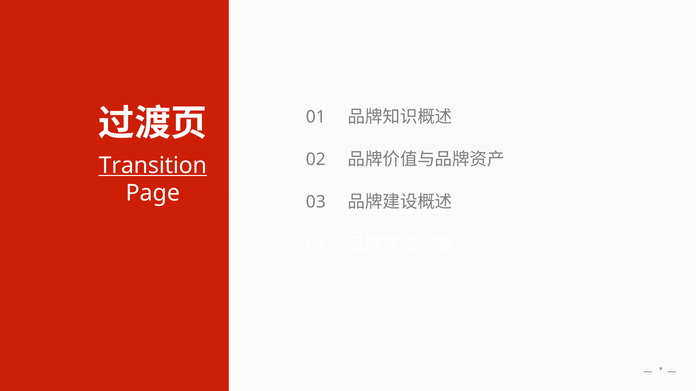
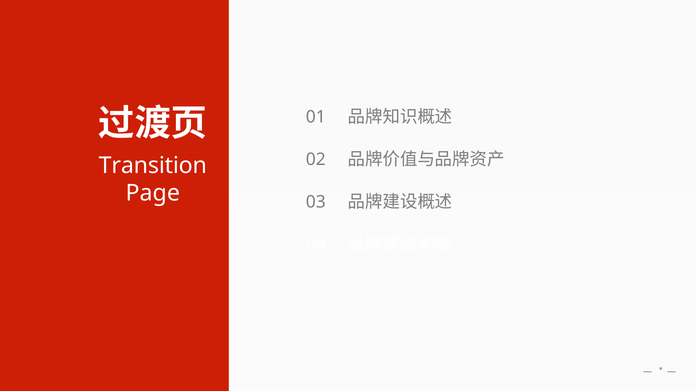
Transition underline: present -> none
